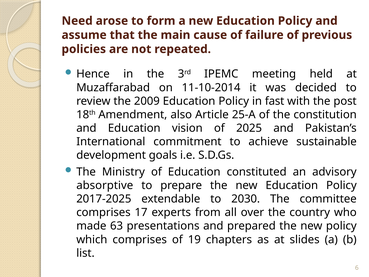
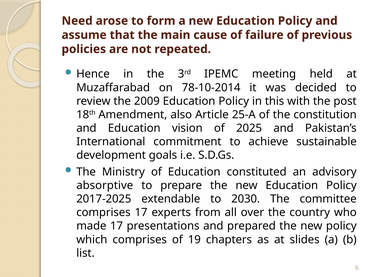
11-10-2014: 11-10-2014 -> 78-10-2014
fast: fast -> this
made 63: 63 -> 17
